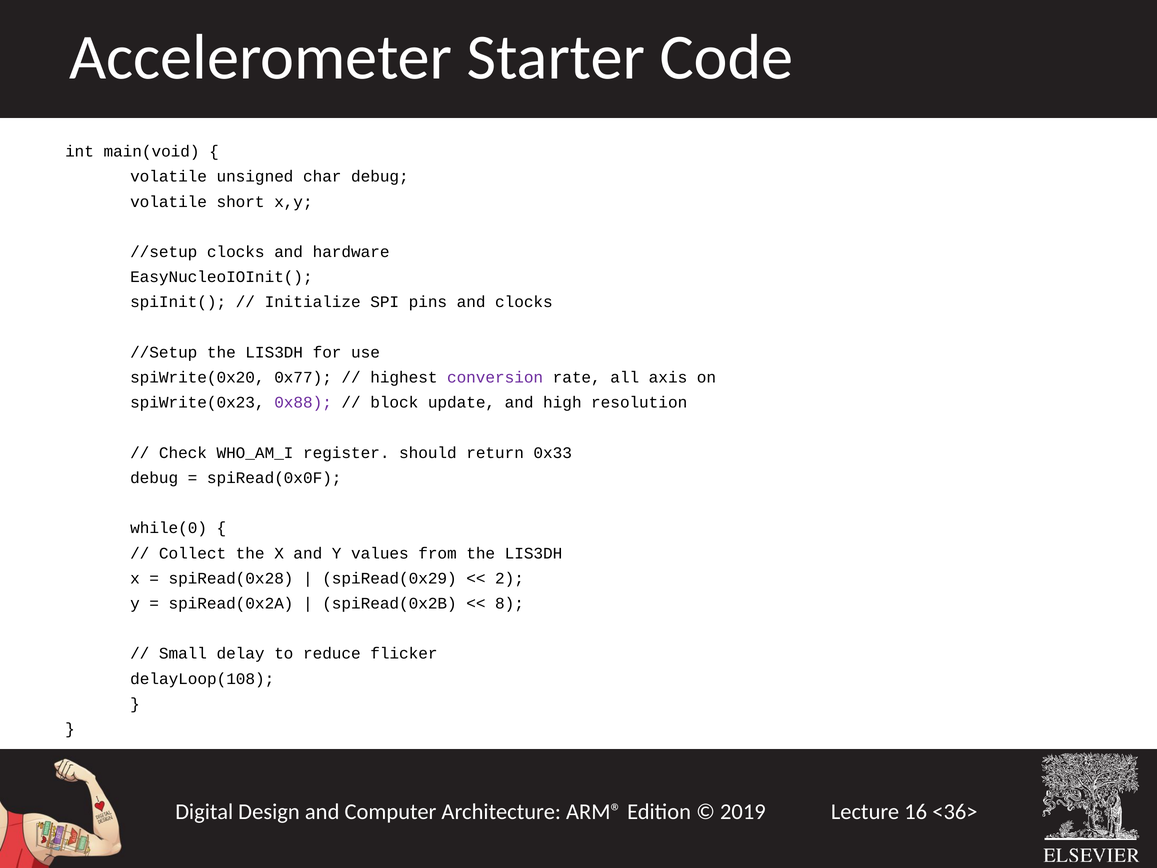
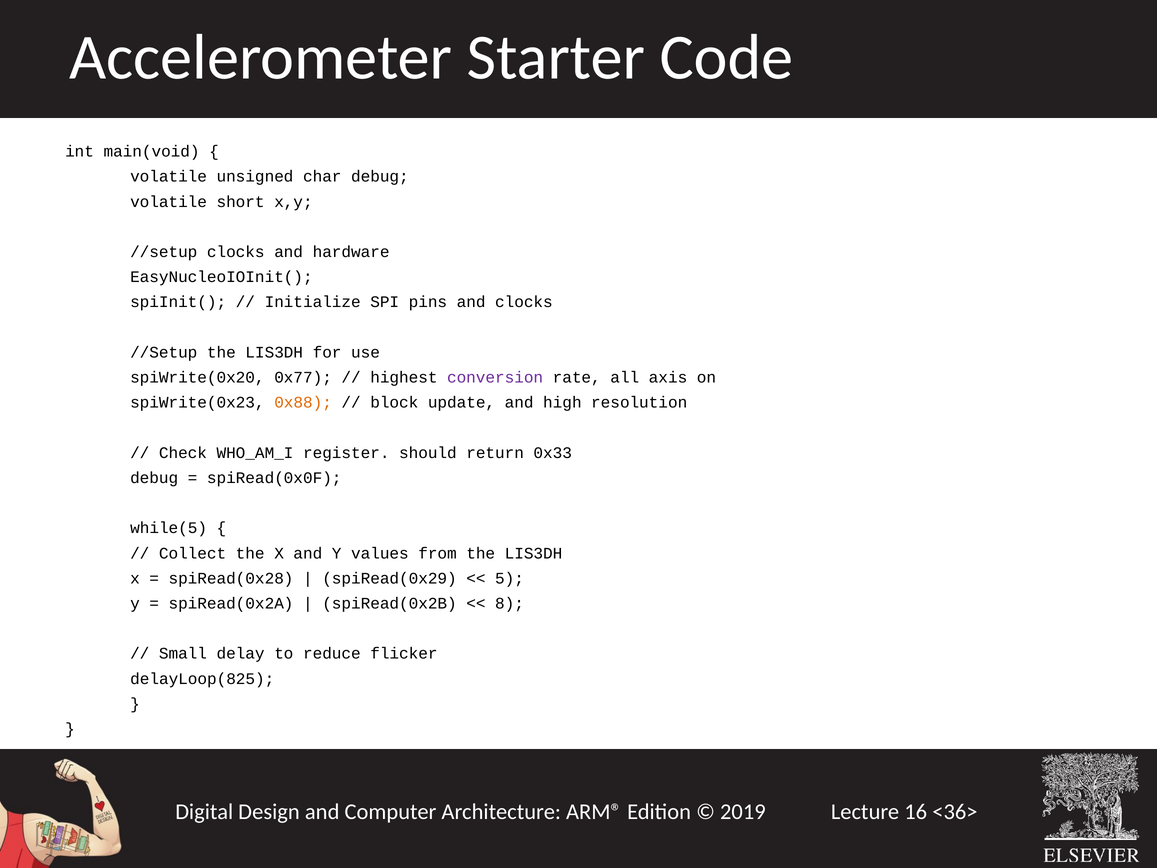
0x88 colour: purple -> orange
while(0: while(0 -> while(5
2: 2 -> 5
delayLoop(108: delayLoop(108 -> delayLoop(825
